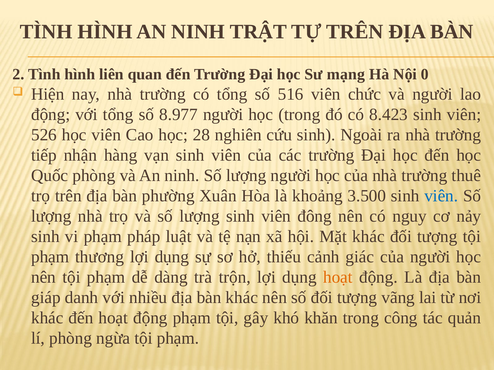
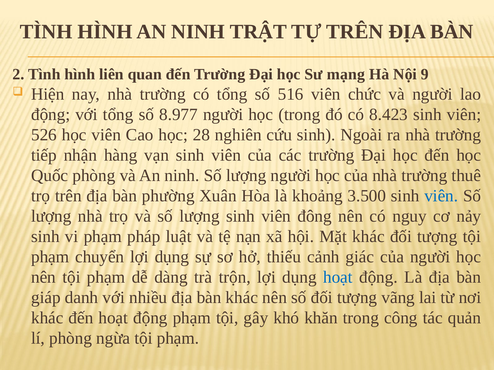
0: 0 -> 9
thương: thương -> chuyển
hoạt at (338, 277) colour: orange -> blue
